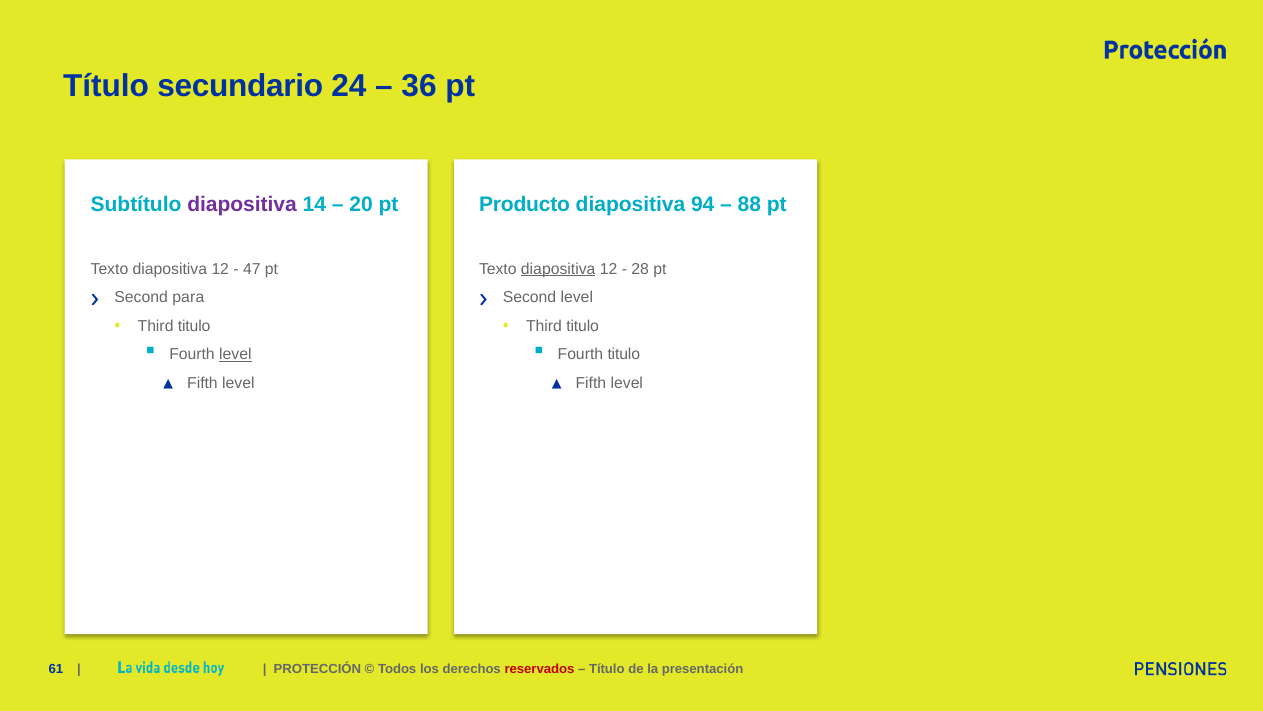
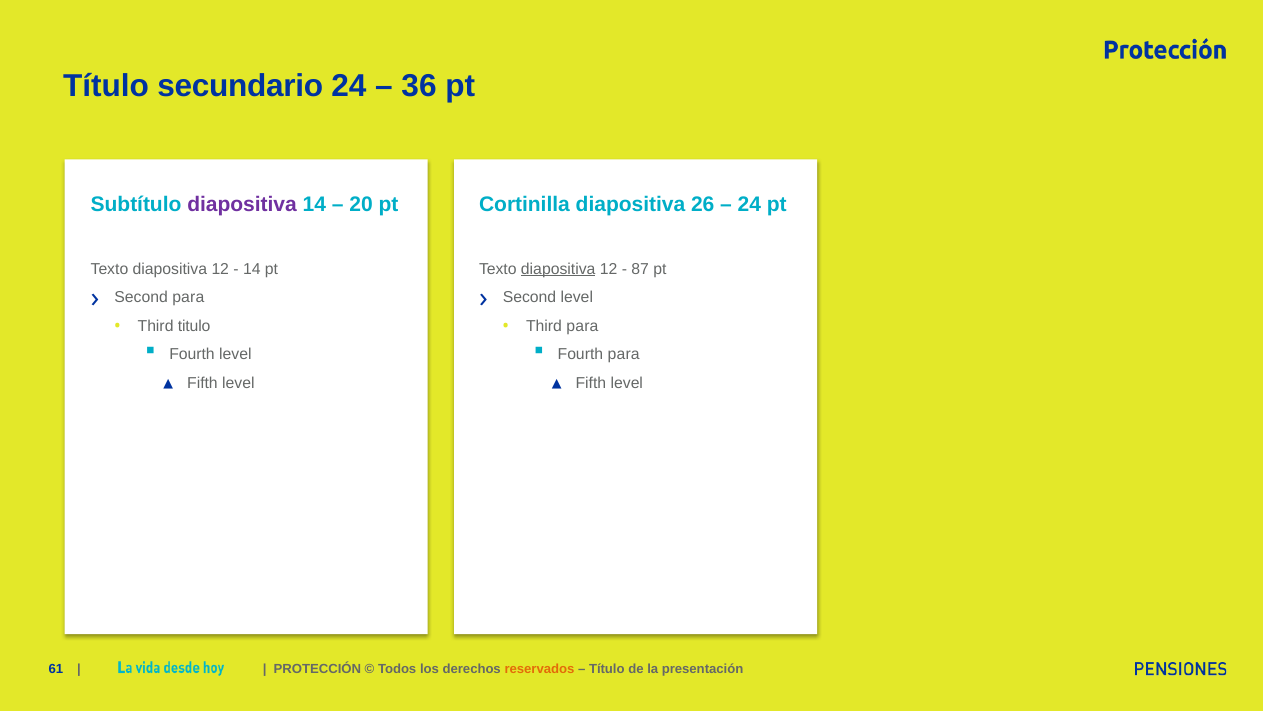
Producto: Producto -> Cortinilla
94: 94 -> 26
88 at (749, 204): 88 -> 24
47 at (252, 269): 47 -> 14
28: 28 -> 87
titulo at (583, 326): titulo -> para
level at (235, 354) underline: present -> none
Fourth titulo: titulo -> para
reservados colour: red -> orange
